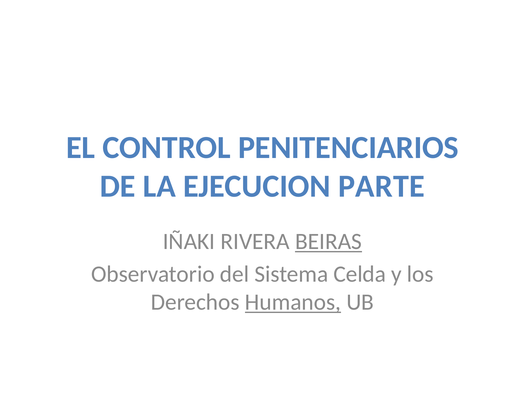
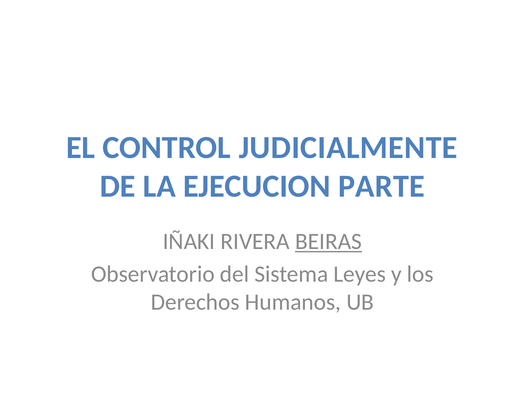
PENITENCIARIOS: PENITENCIARIOS -> JUDICIALMENTE
Celda: Celda -> Leyes
Humanos underline: present -> none
